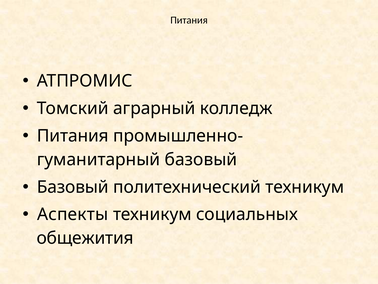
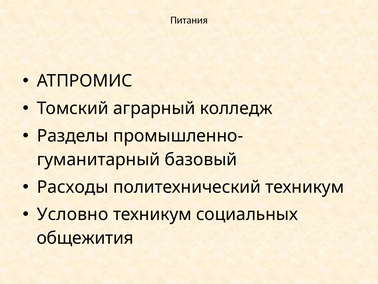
Питания at (73, 136): Питания -> Разделы
Базовый at (73, 187): Базовый -> Расходы
Аспекты: Аспекты -> Условно
